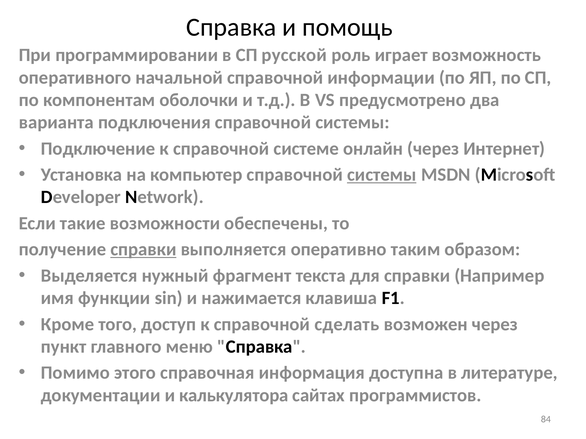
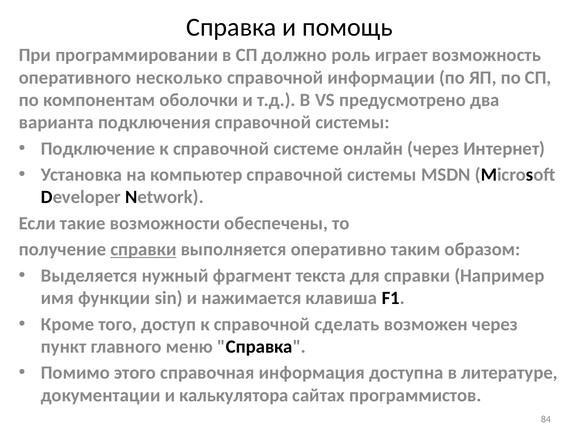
русской: русской -> должно
начальной: начальной -> несколько
системы at (382, 175) underline: present -> none
